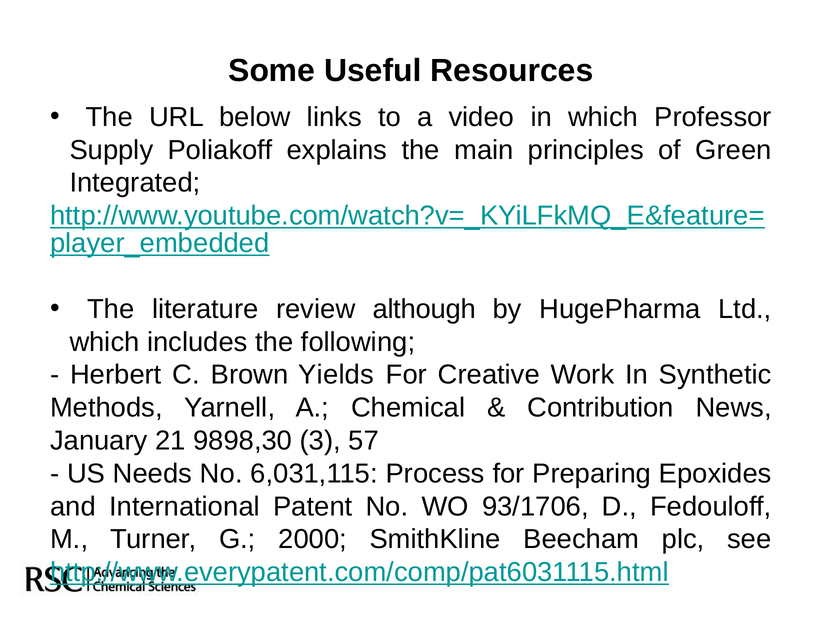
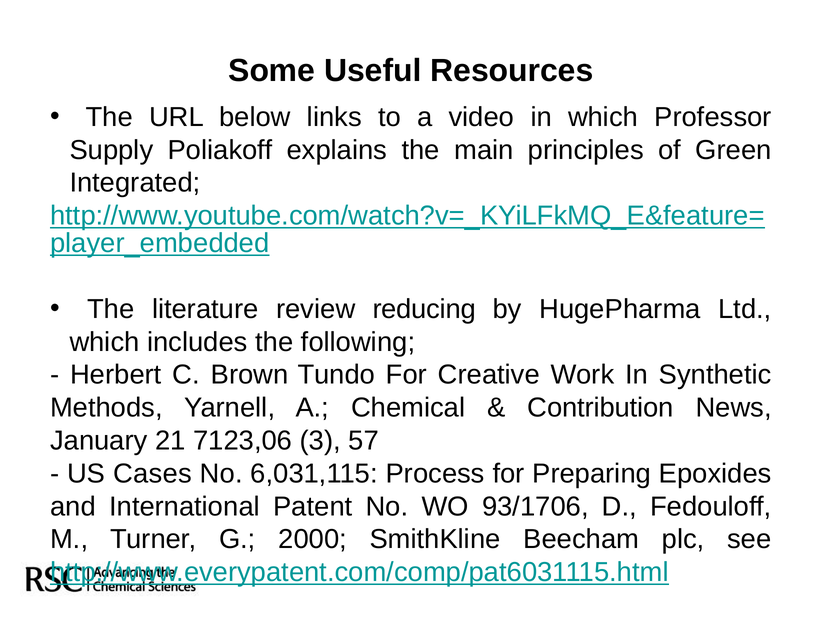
although: although -> reducing
Yields: Yields -> Tundo
9898,30: 9898,30 -> 7123,06
Needs: Needs -> Cases
